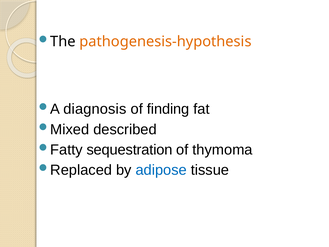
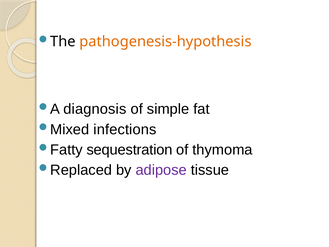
finding: finding -> simple
described: described -> infections
adipose colour: blue -> purple
